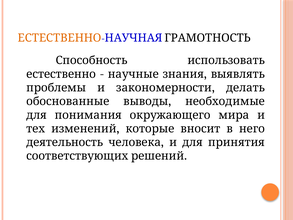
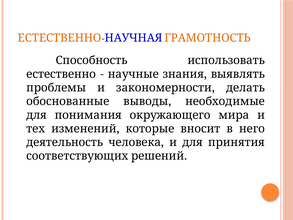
ГРАМОТНОСТЬ colour: black -> orange
